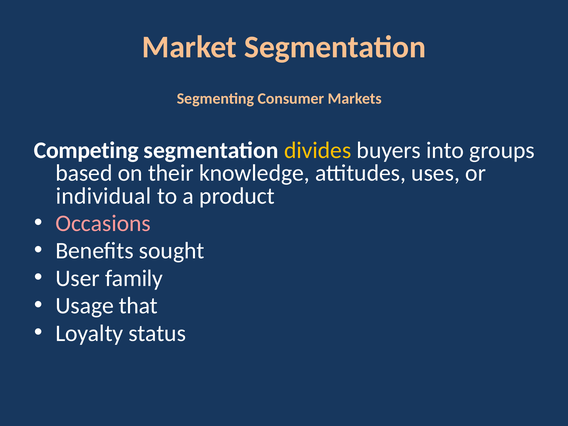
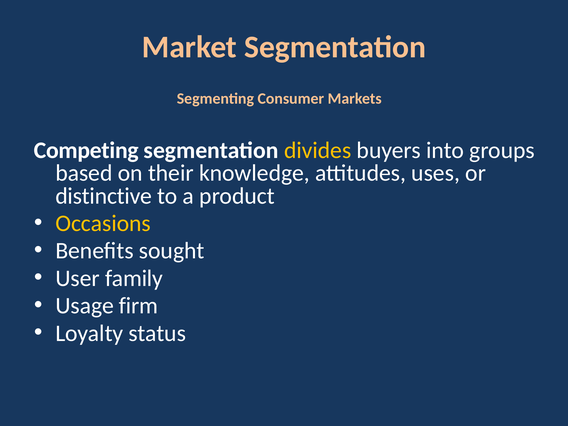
individual: individual -> distinctive
Occasions colour: pink -> yellow
that: that -> firm
